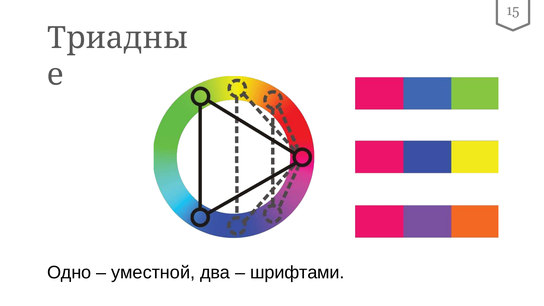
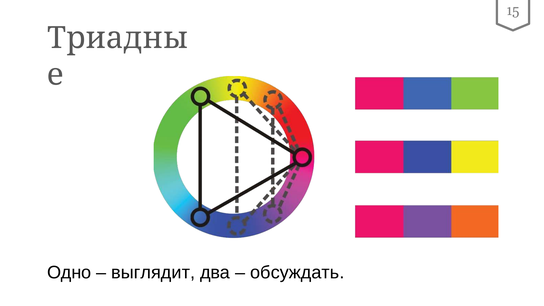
уместной: уместной -> выглядит
шрифтами: шрифтами -> обсуждать
